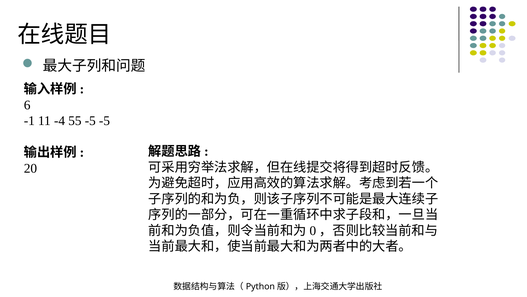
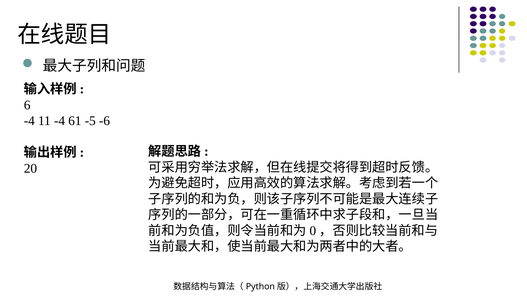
-1 at (29, 121): -1 -> -4
55: 55 -> 61
-5 -5: -5 -> -6
